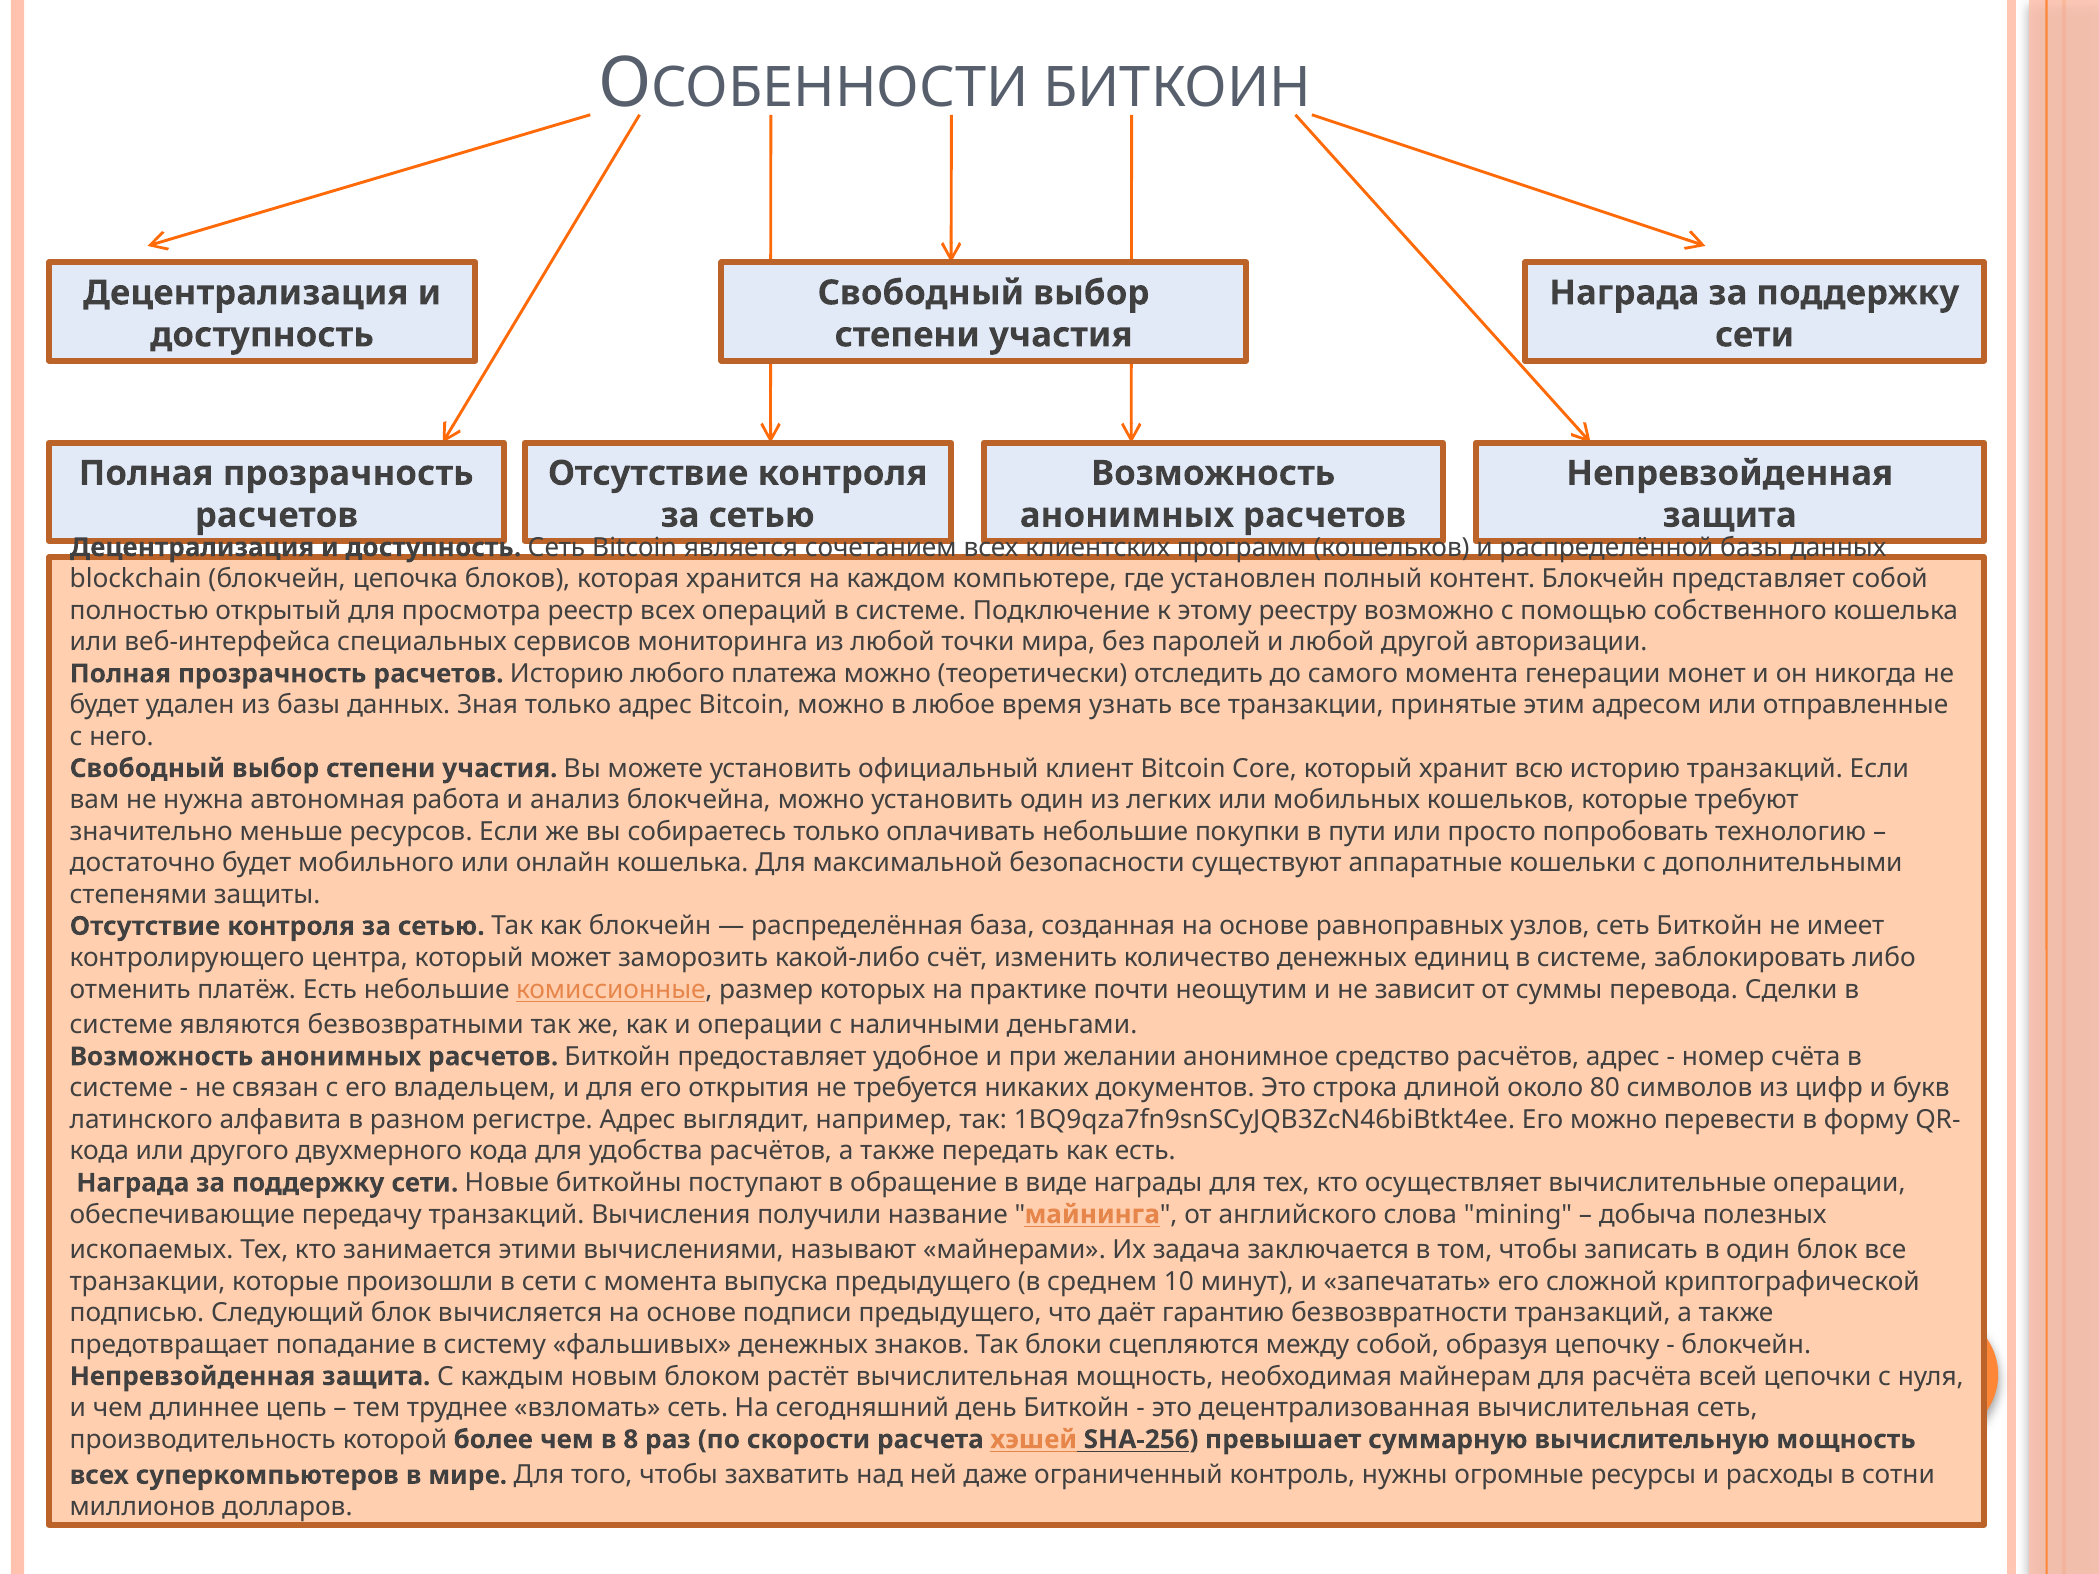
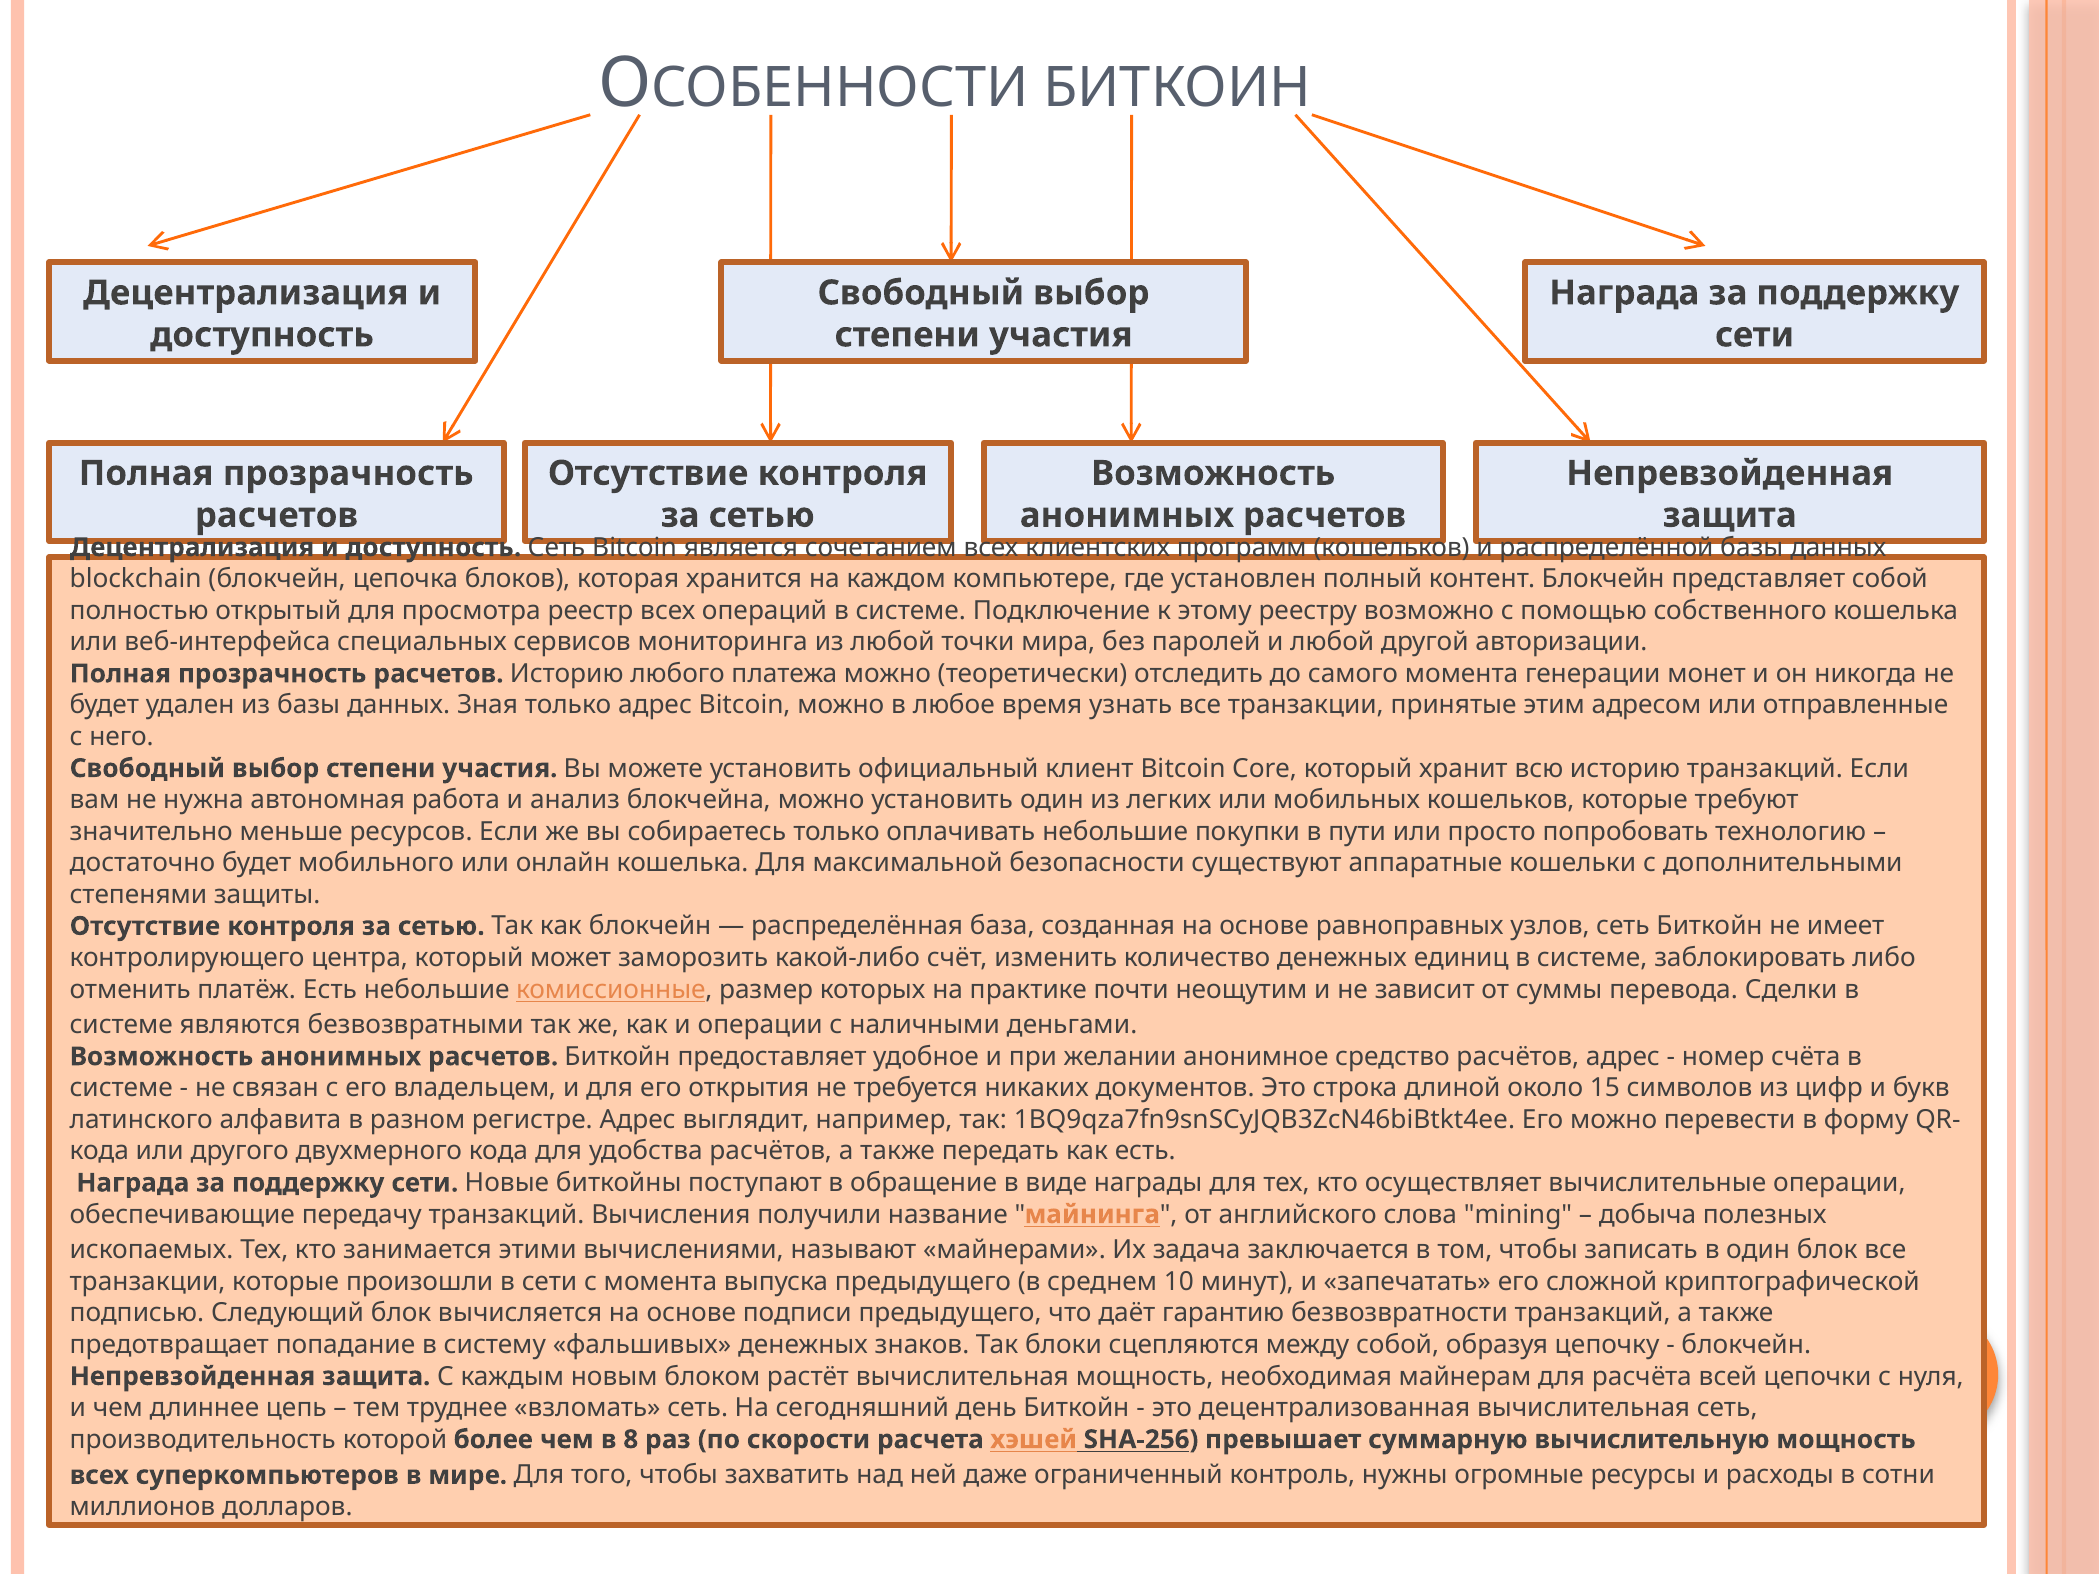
80: 80 -> 15
